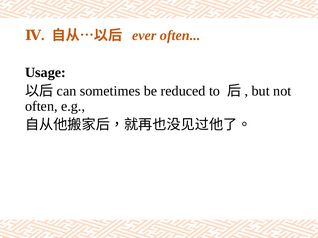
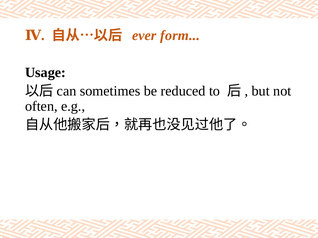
ever often: often -> form
